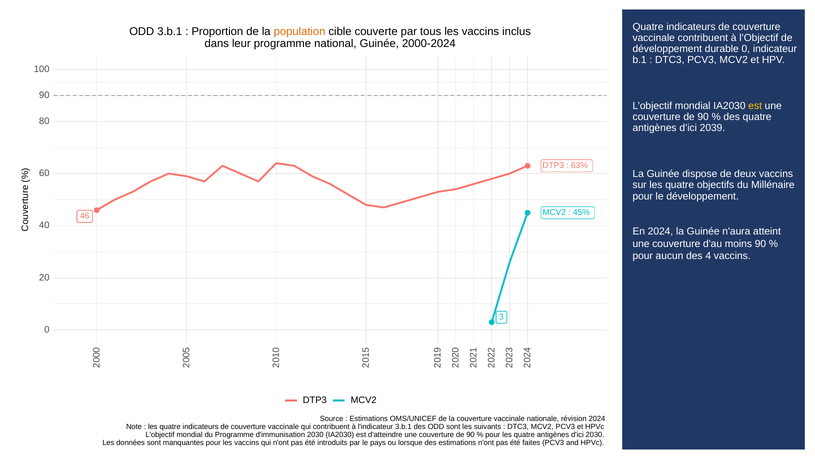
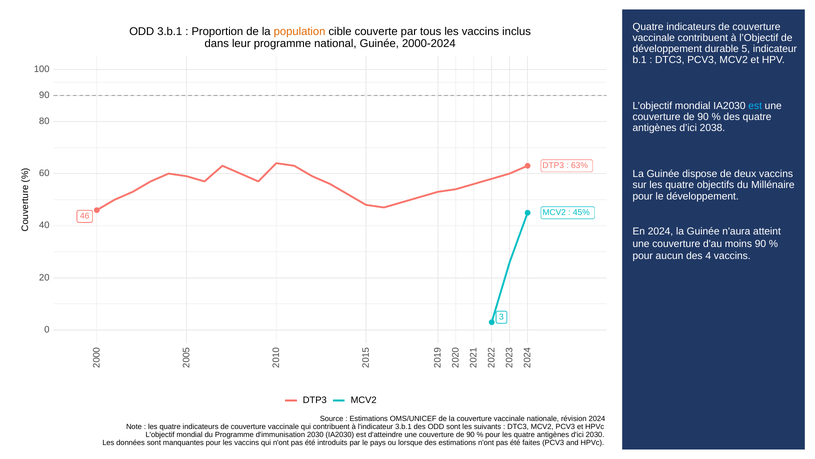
durable 0: 0 -> 5
est at (755, 106) colour: yellow -> light blue
2039: 2039 -> 2038
